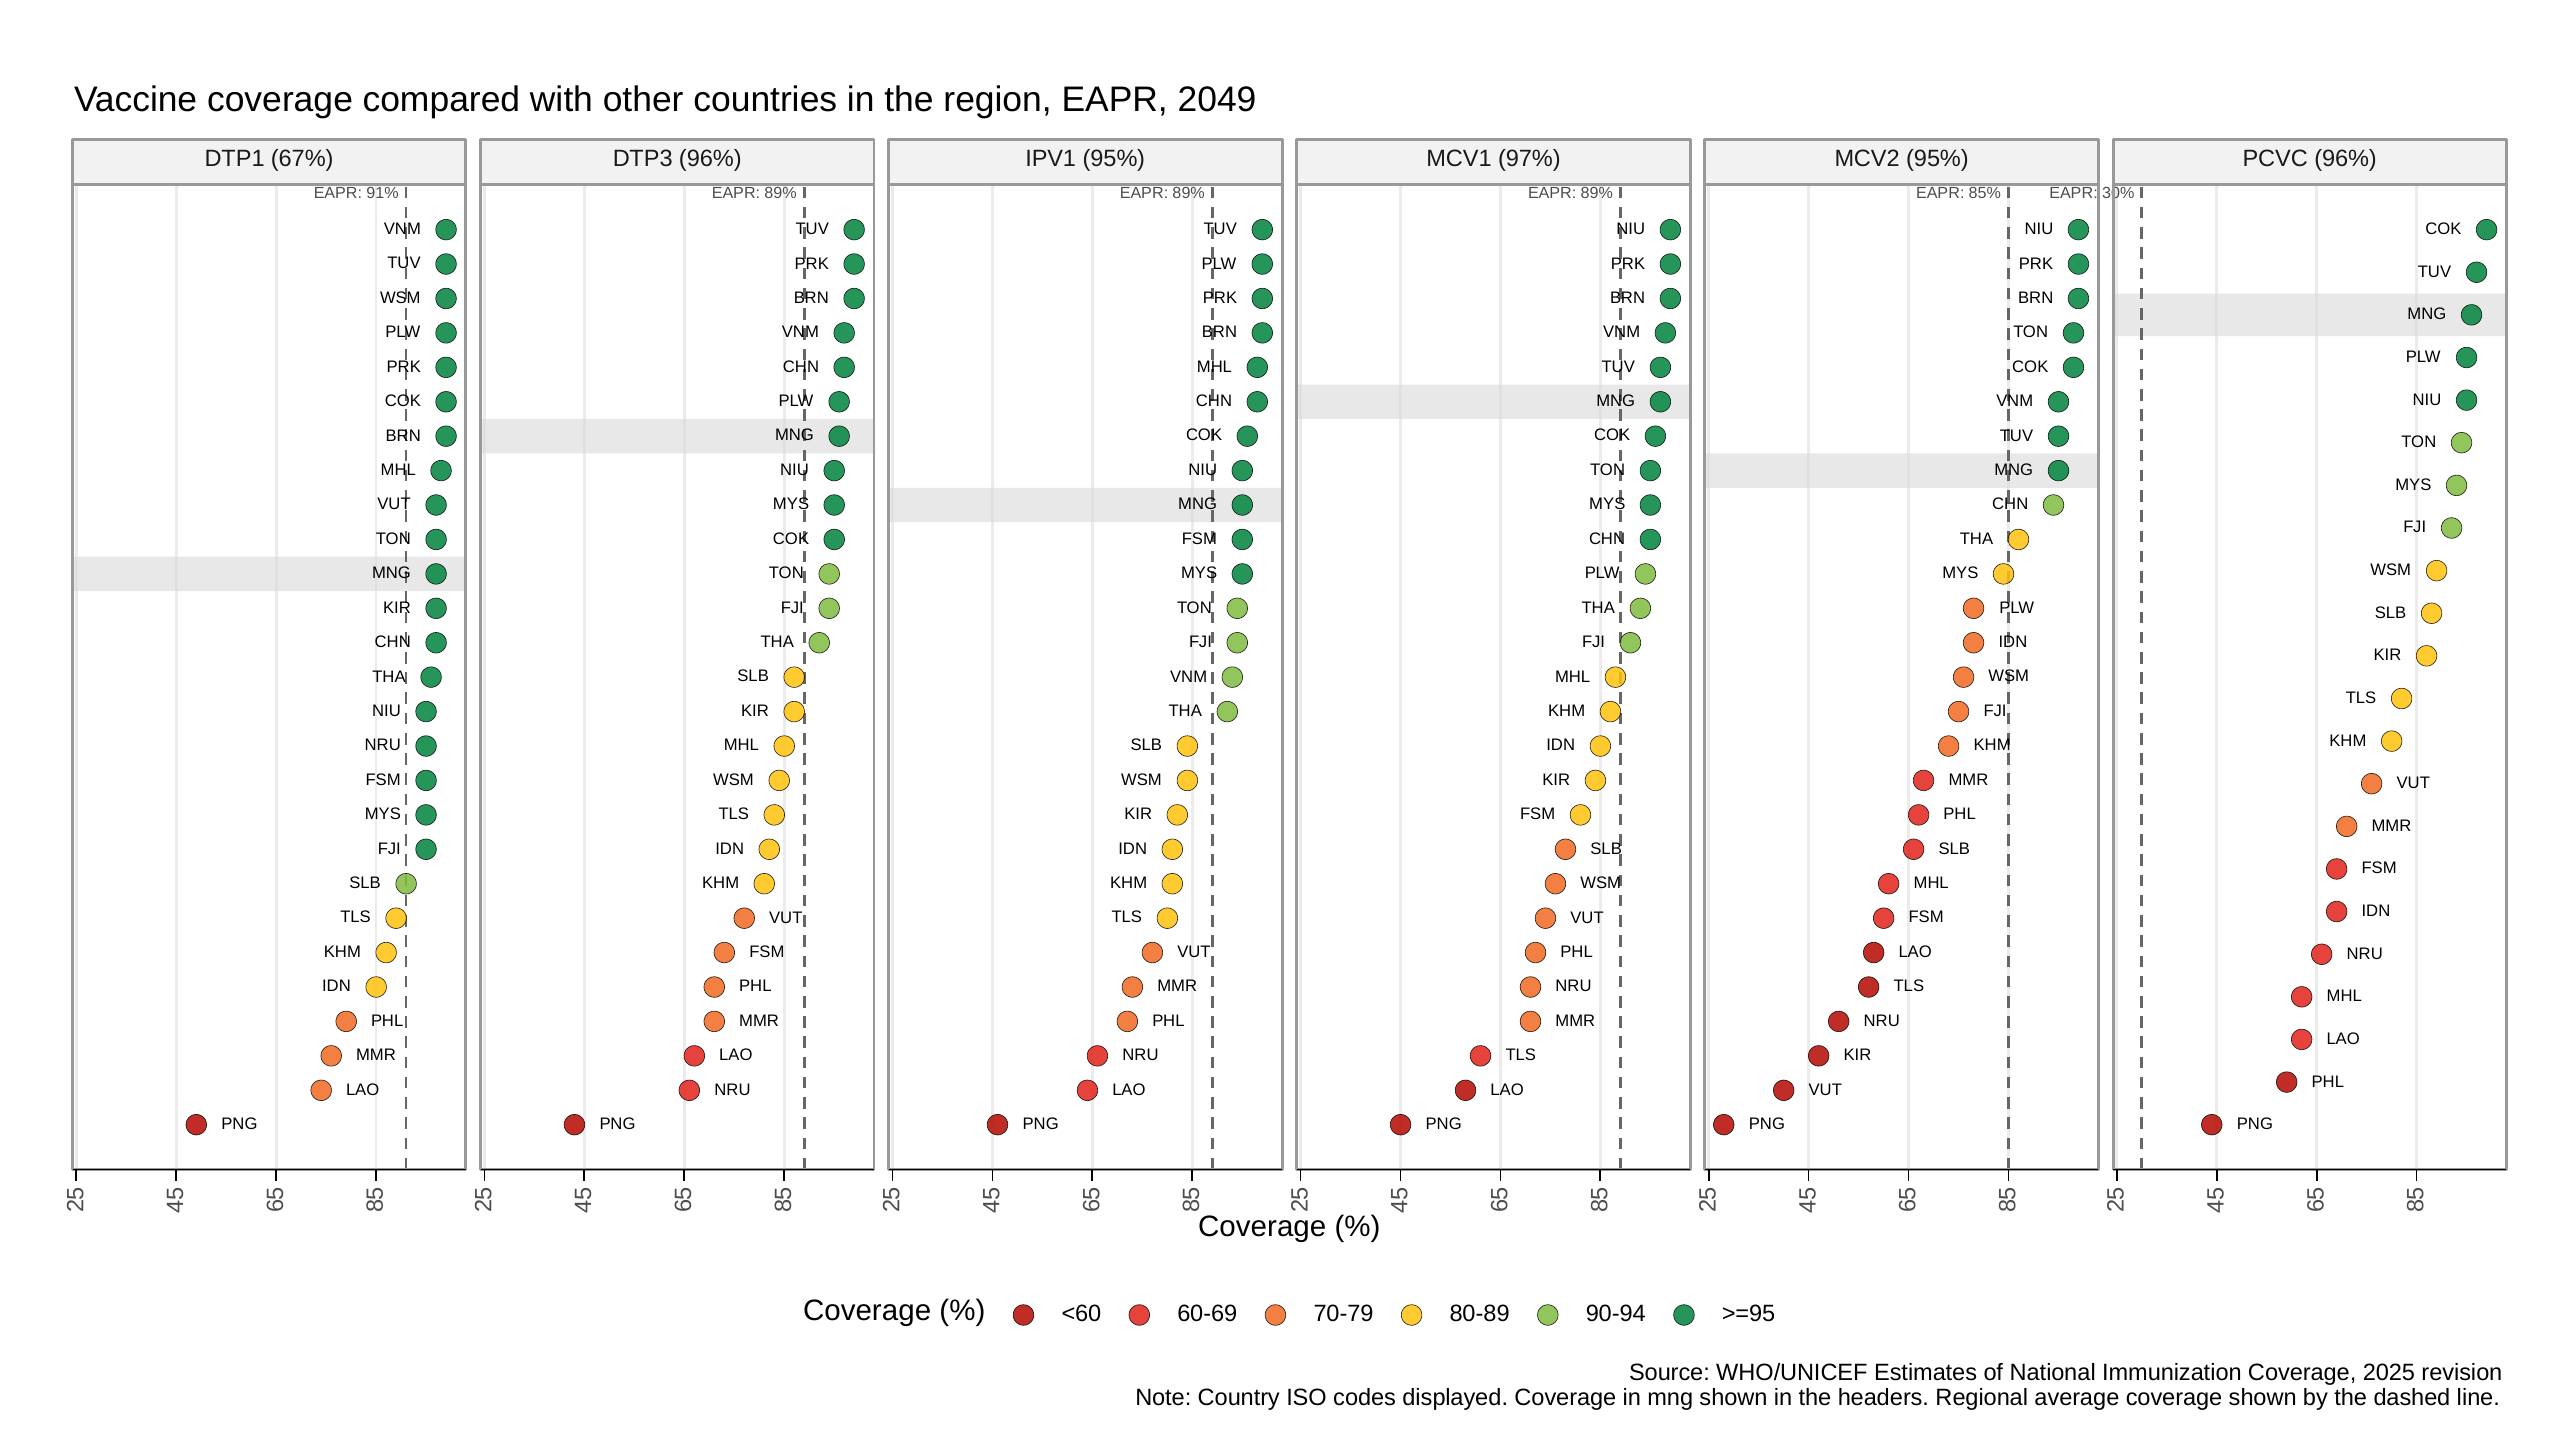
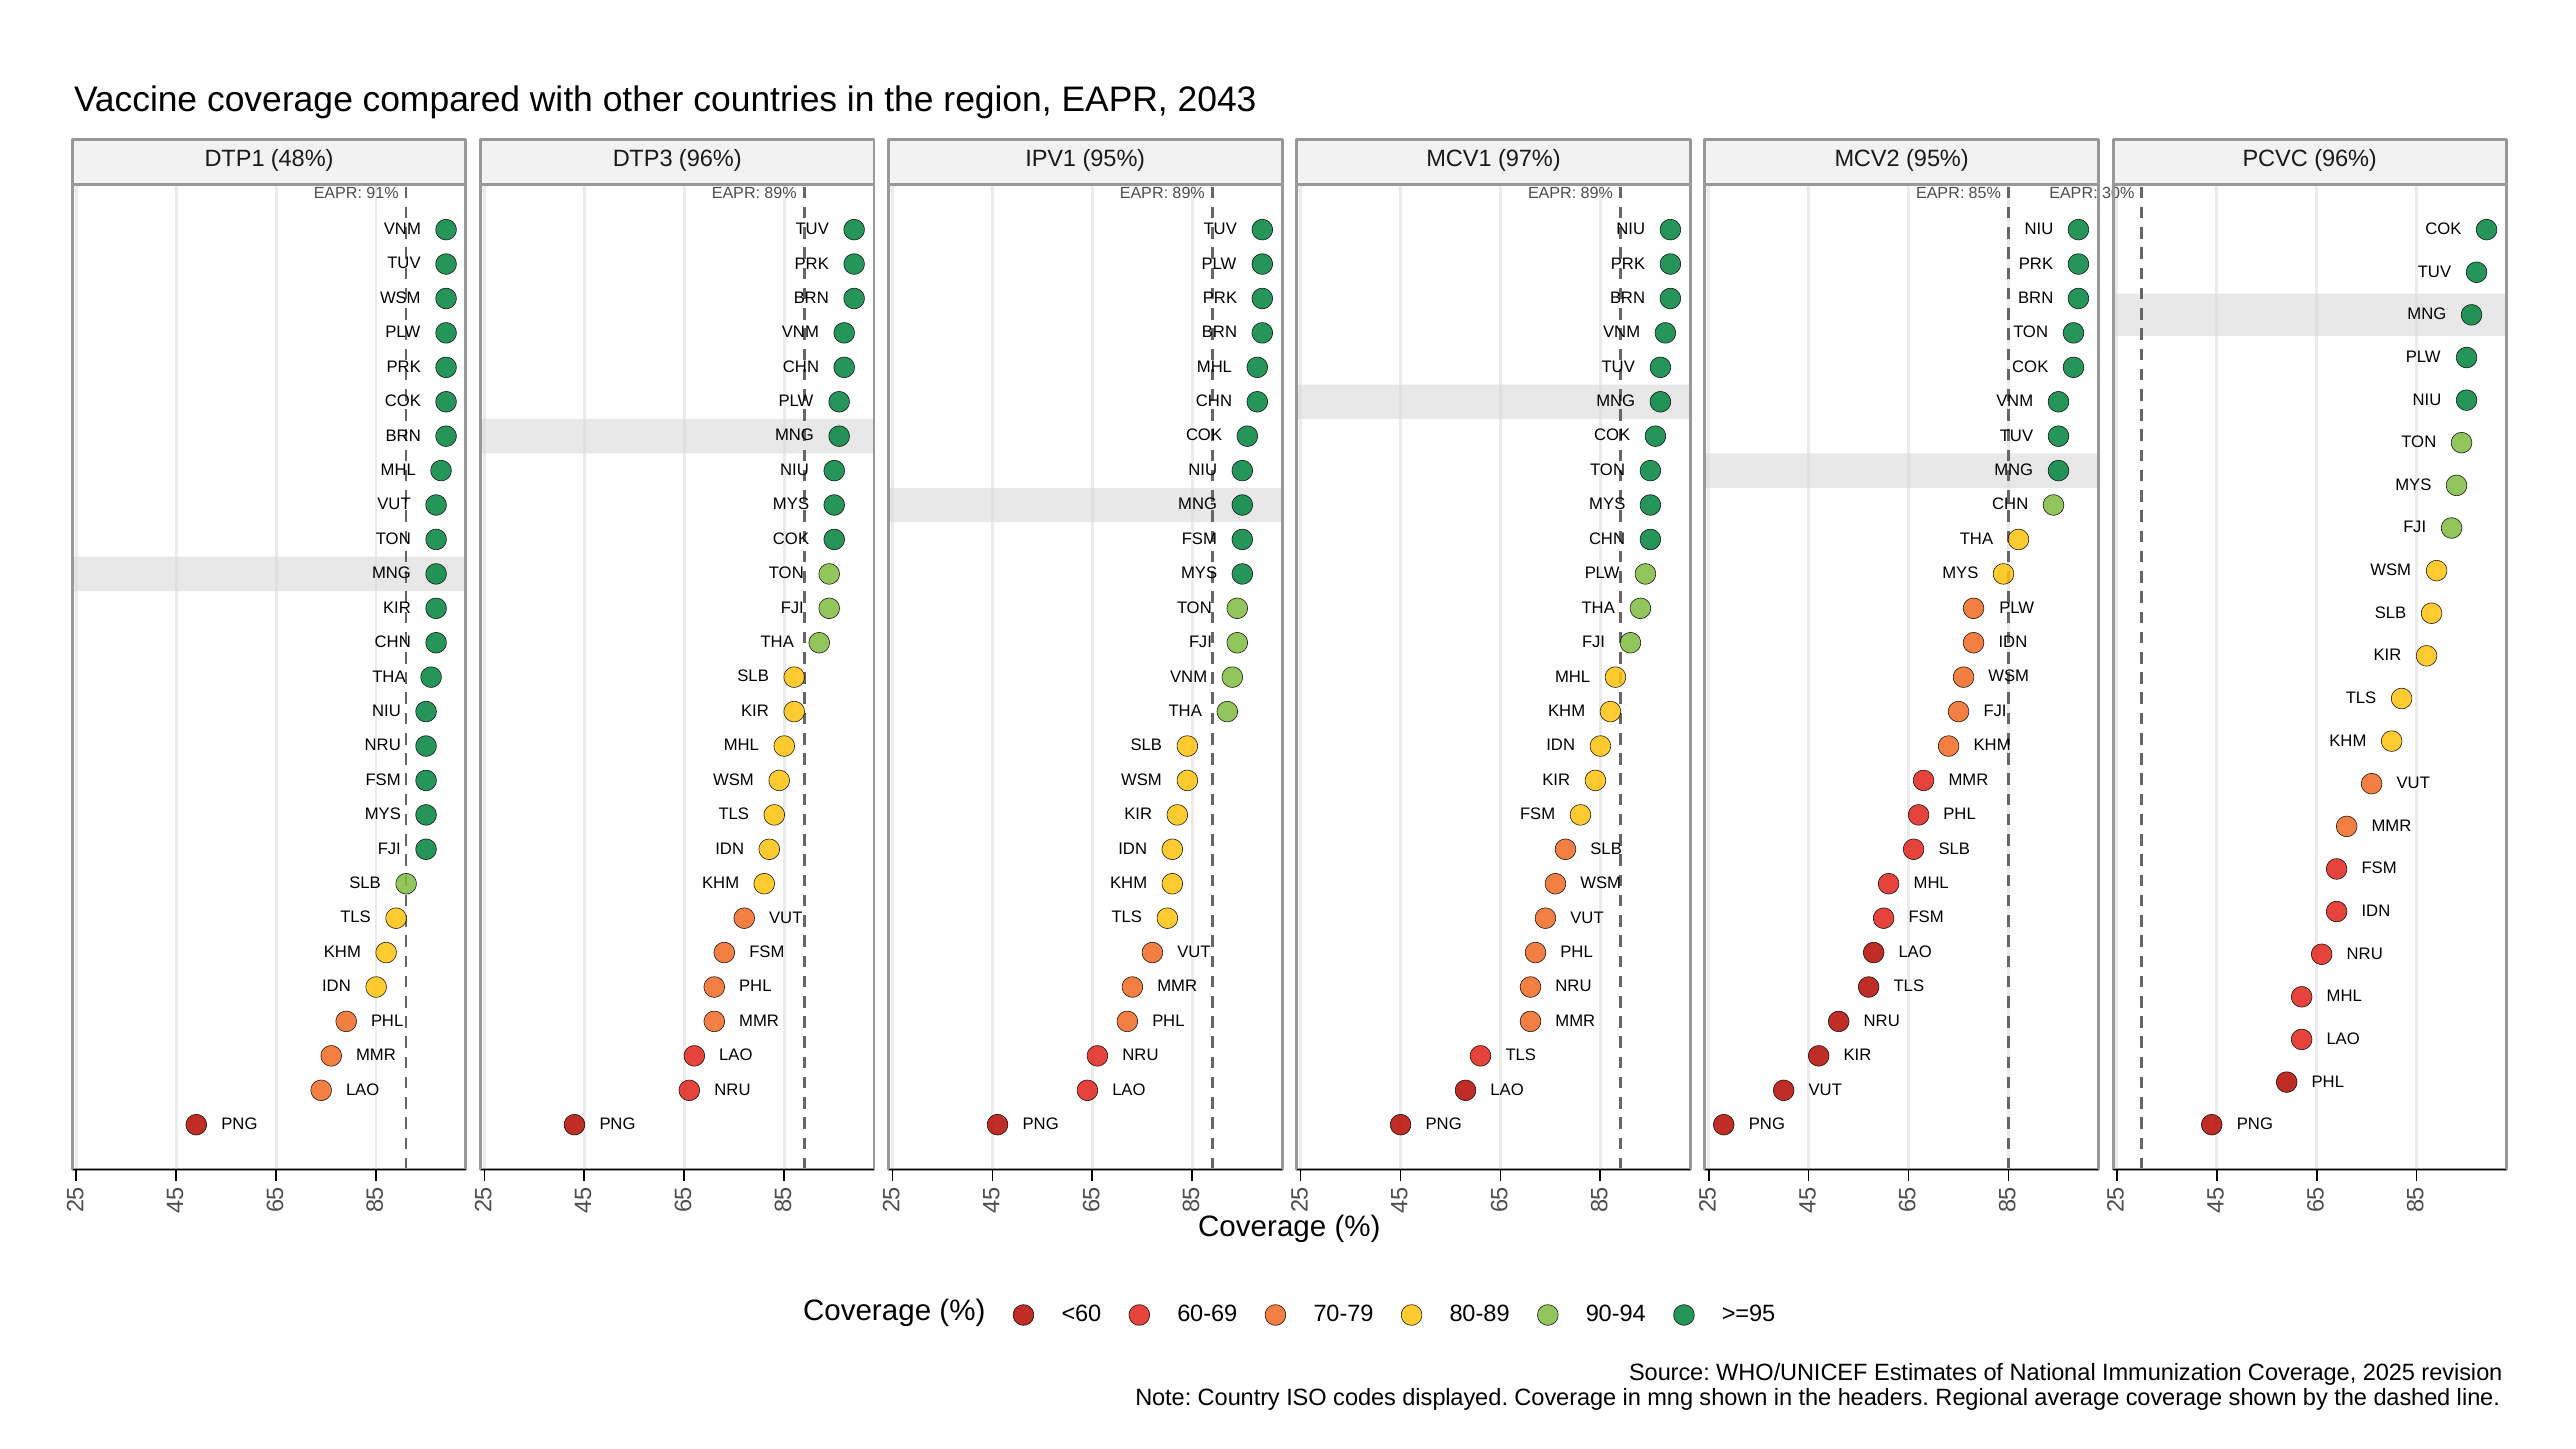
2049: 2049 -> 2043
67%: 67% -> 48%
